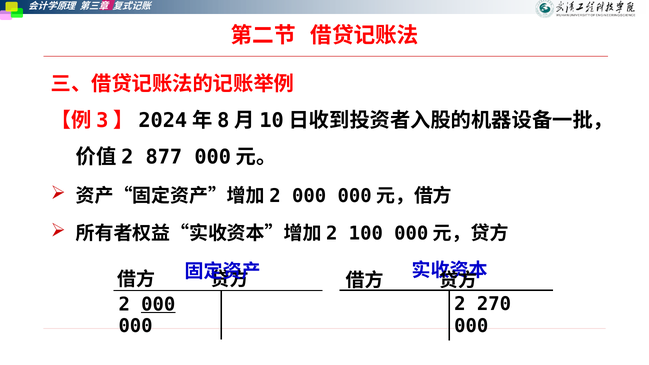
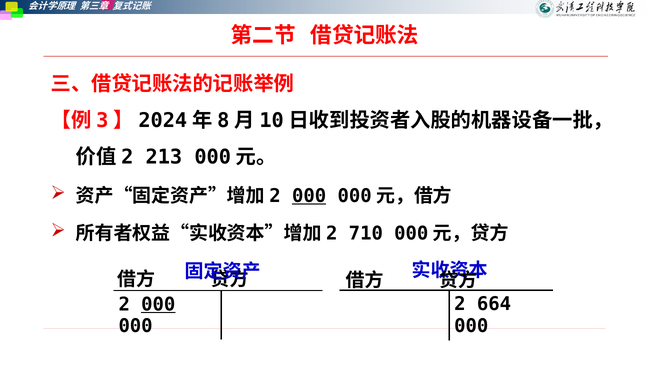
877: 877 -> 213
000 at (309, 196) underline: none -> present
100: 100 -> 710
270: 270 -> 664
